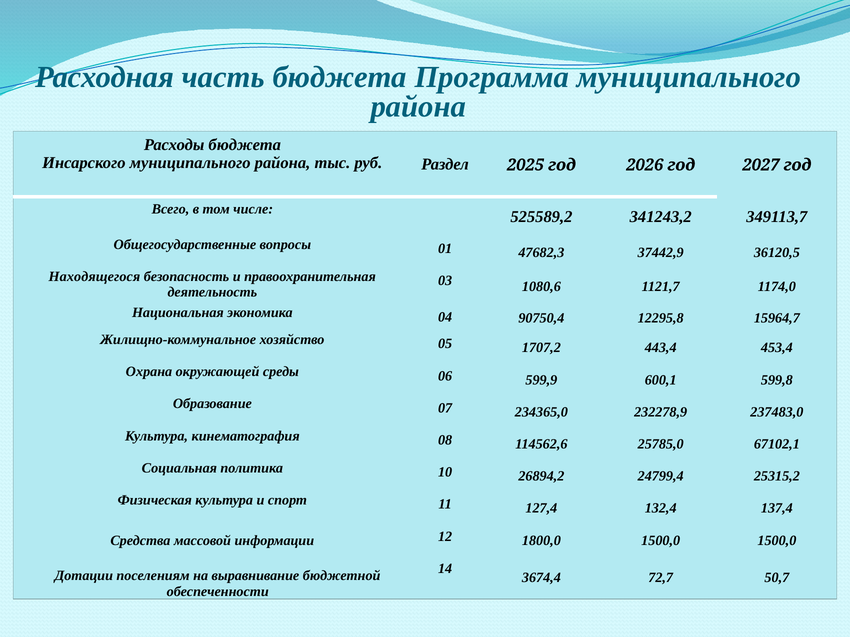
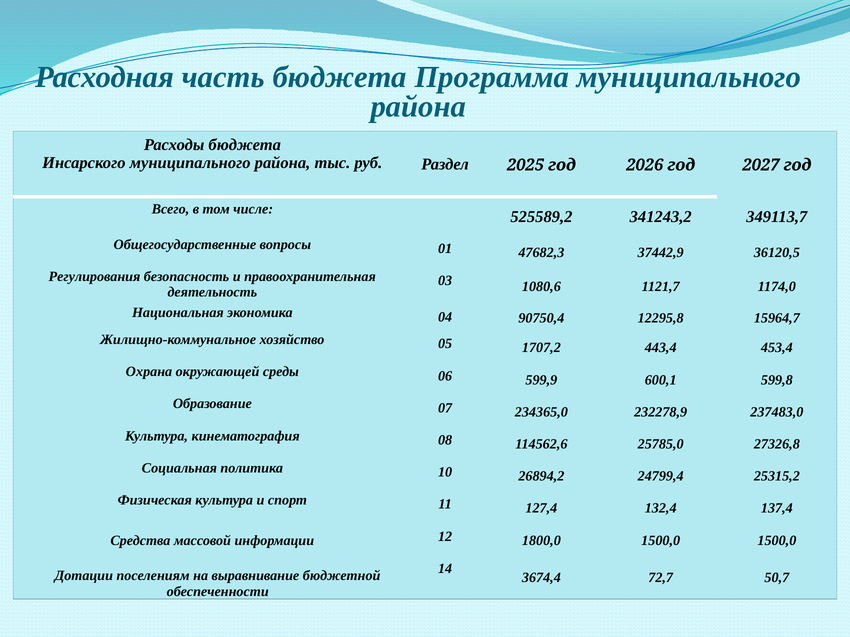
Находящегося: Находящегося -> Регулирования
67102,1: 67102,1 -> 27326,8
